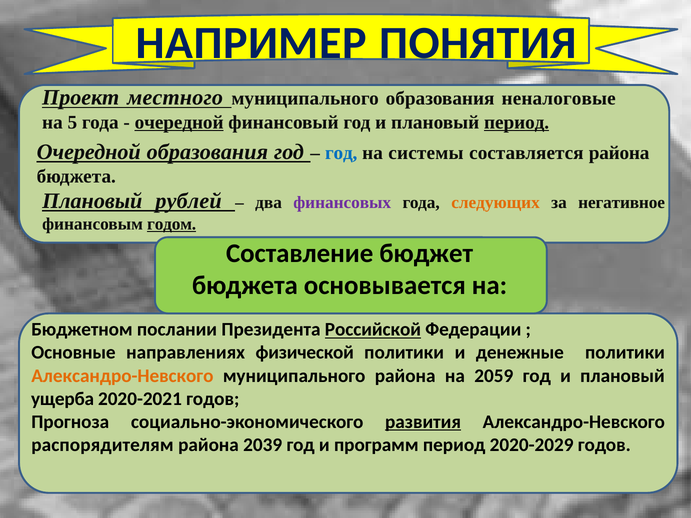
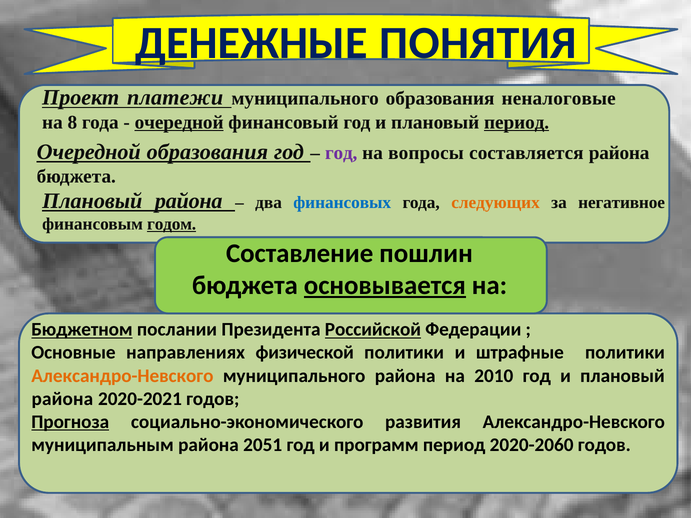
НАПРИМЕР: НАПРИМЕР -> ДЕНЕЖНЫЕ
местного: местного -> платежи
5: 5 -> 8
год at (341, 153) colour: blue -> purple
системы: системы -> вопросы
рублей at (189, 201): рублей -> района
финансовых colour: purple -> blue
бюджет: бюджет -> пошлин
основывается underline: none -> present
Бюджетном underline: none -> present
денежные: денежные -> штрафные
2059: 2059 -> 2010
ущерба at (63, 399): ущерба -> района
Прогноза underline: none -> present
развития underline: present -> none
распорядителям: распорядителям -> муниципальным
2039: 2039 -> 2051
2020-2029: 2020-2029 -> 2020-2060
